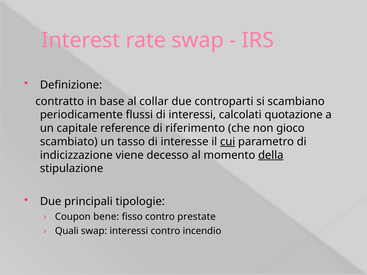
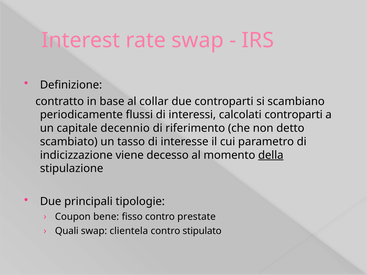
calcolati quotazione: quotazione -> controparti
reference: reference -> decennio
gioco: gioco -> detto
cui underline: present -> none
swap interessi: interessi -> clientela
incendio: incendio -> stipulato
